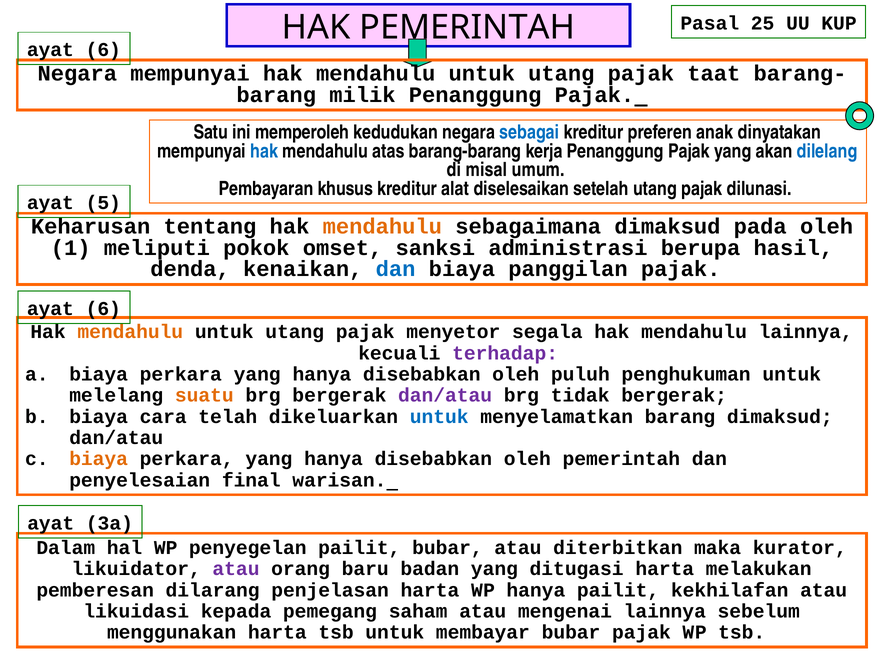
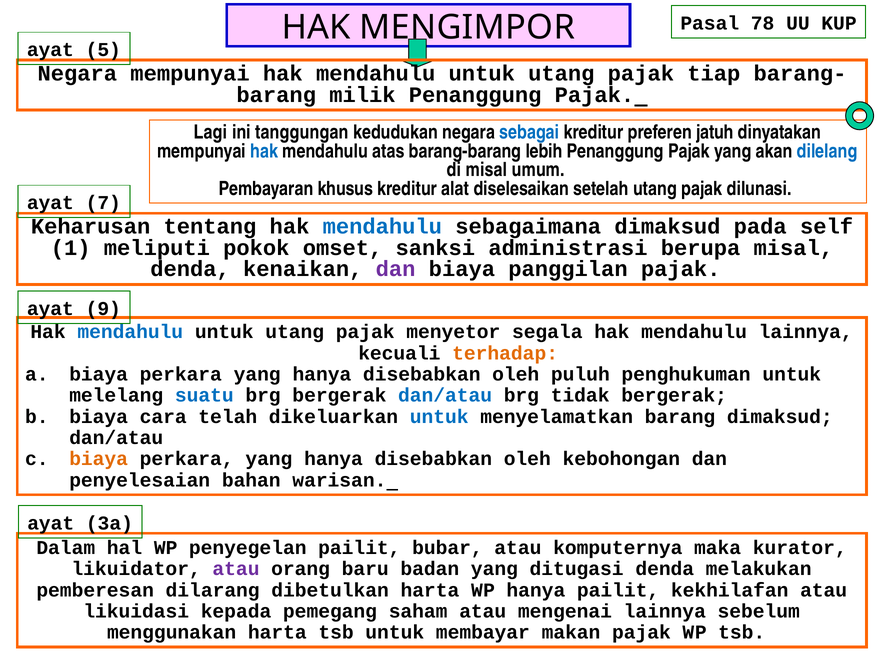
25: 25 -> 78
HAK PEMERINTAH: PEMERINTAH -> MENGIMPOR
6 at (103, 50): 6 -> 5
taat: taat -> tiap
Satu: Satu -> Lagi
memperoleh: memperoleh -> tanggungan
anak: anak -> jatuh
kerja: kerja -> lebih
5: 5 -> 7
mendahulu at (382, 227) colour: orange -> blue
pada oleh: oleh -> self
berupa hasil: hasil -> misal
dan at (396, 269) colour: blue -> purple
6 at (103, 309): 6 -> 9
mendahulu at (130, 332) colour: orange -> blue
terhadap colour: purple -> orange
suatu colour: orange -> blue
dan/atau at (445, 395) colour: purple -> blue
oleh pemerintah: pemerintah -> kebohongan
final: final -> bahan
diterbitkan: diterbitkan -> komputernya
ditugasi harta: harta -> denda
penjelasan: penjelasan -> dibetulkan
membayar bubar: bubar -> makan
